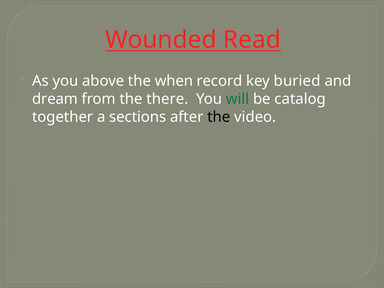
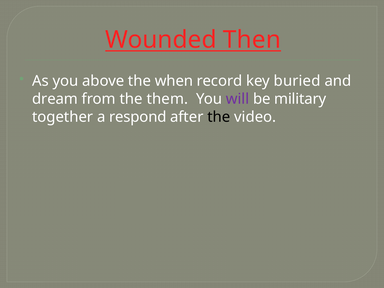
Read: Read -> Then
there: there -> them
will colour: green -> purple
catalog: catalog -> military
sections: sections -> respond
